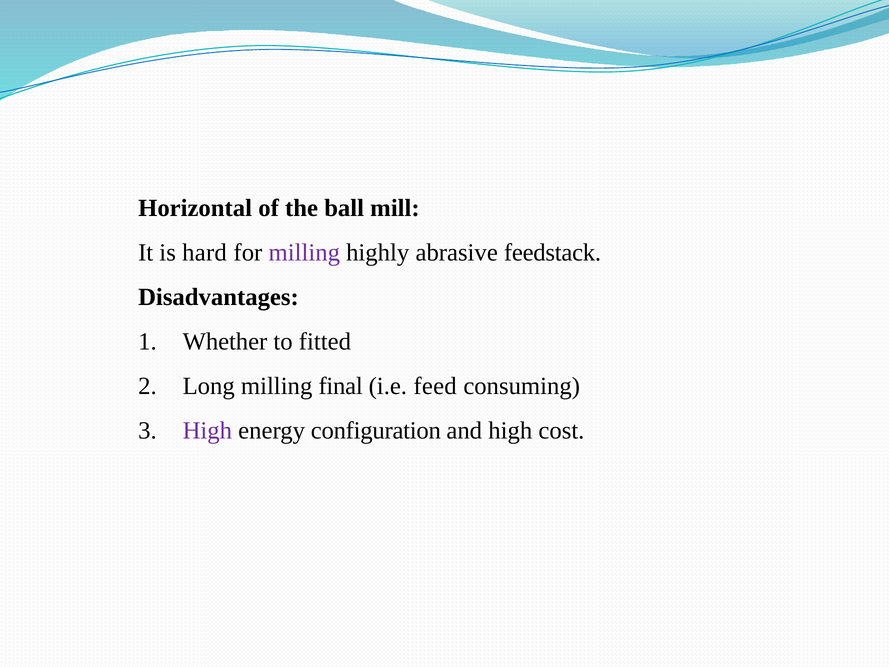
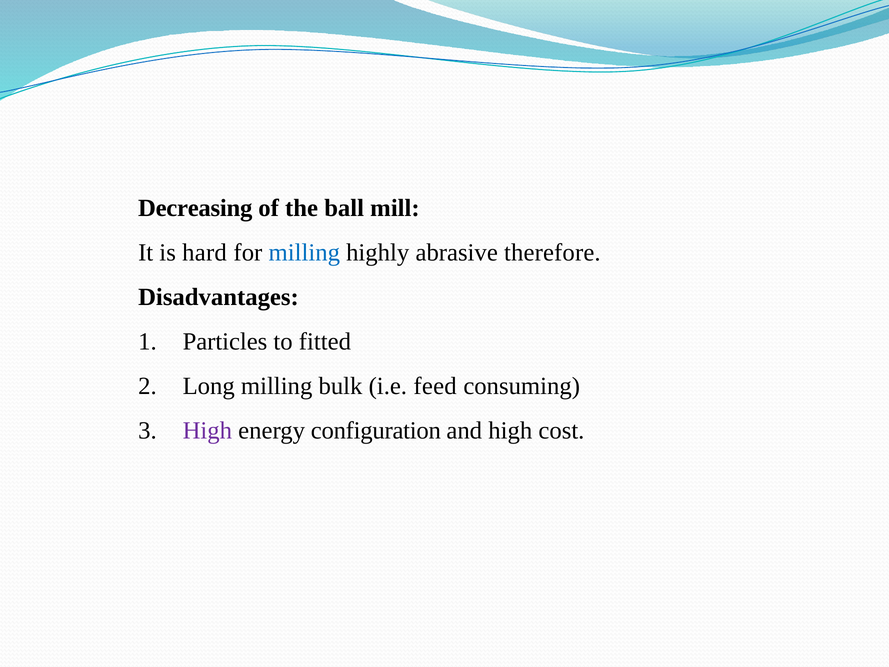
Horizontal: Horizontal -> Decreasing
milling at (304, 252) colour: purple -> blue
feedstack: feedstack -> therefore
Whether: Whether -> Particles
final: final -> bulk
